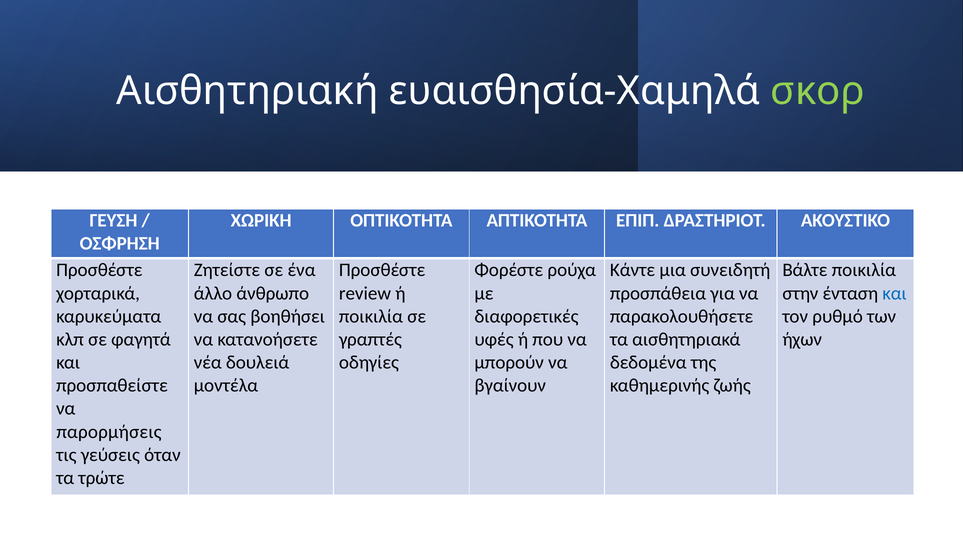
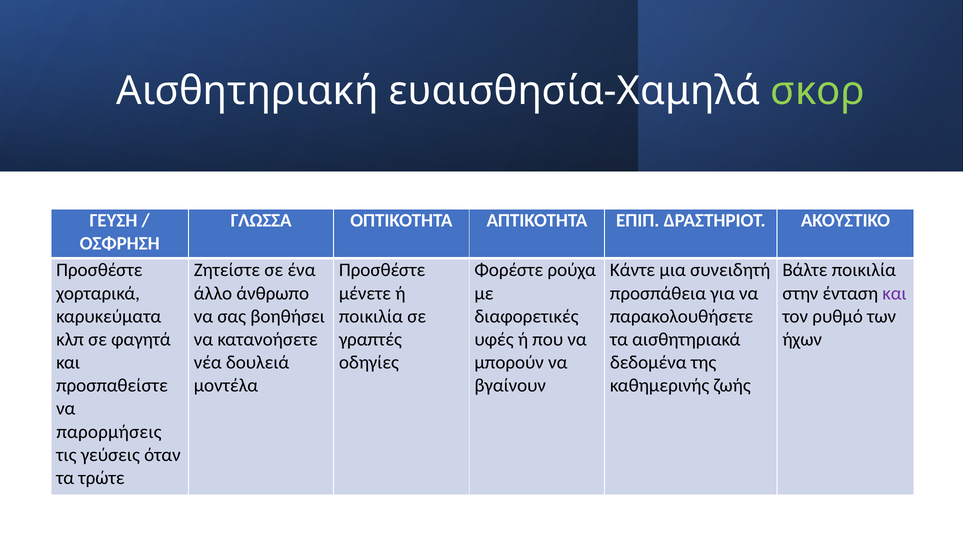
ΧΩΡΙΚΗ: ΧΩΡΙΚΗ -> ΓΛΩΣΣΑ
review: review -> μένετε
και at (894, 294) colour: blue -> purple
